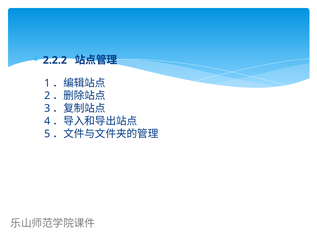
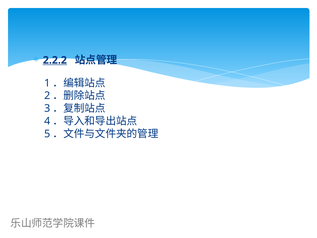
2.2.2 underline: none -> present
